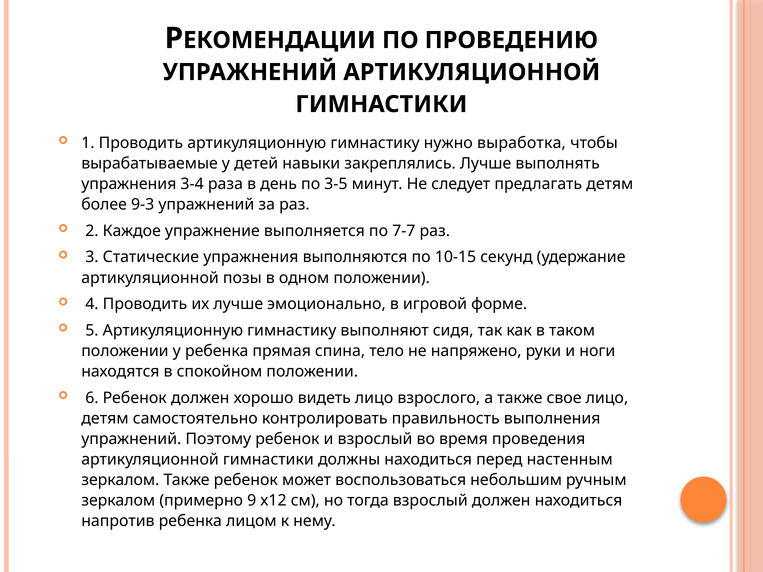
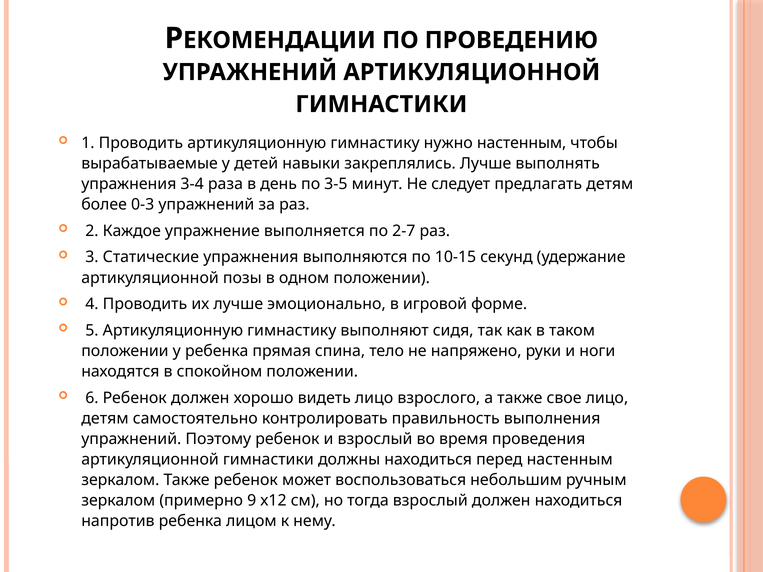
нужно выработка: выработка -> настенным
9-3: 9-3 -> 0-3
7-7: 7-7 -> 2-7
